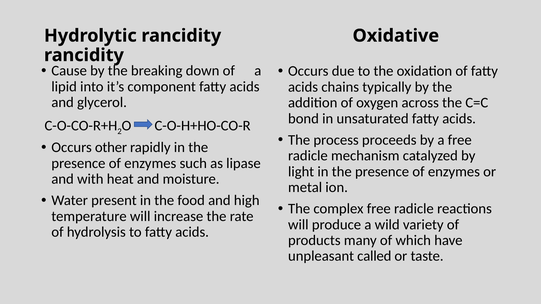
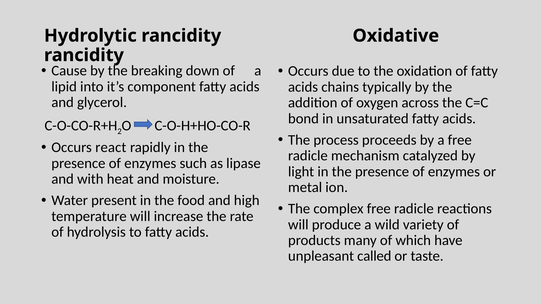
other: other -> react
